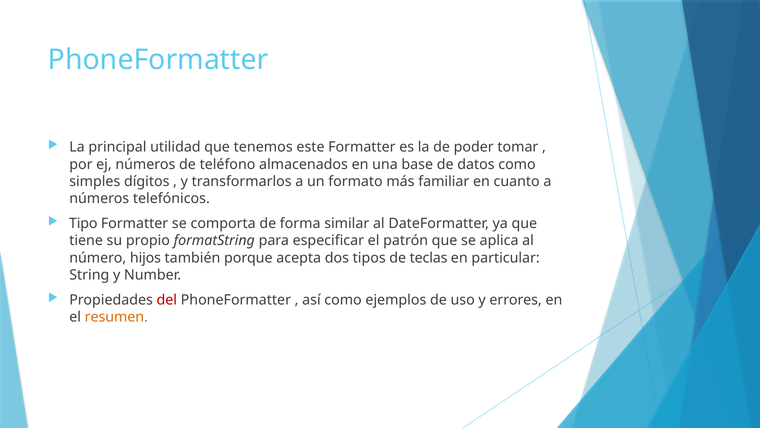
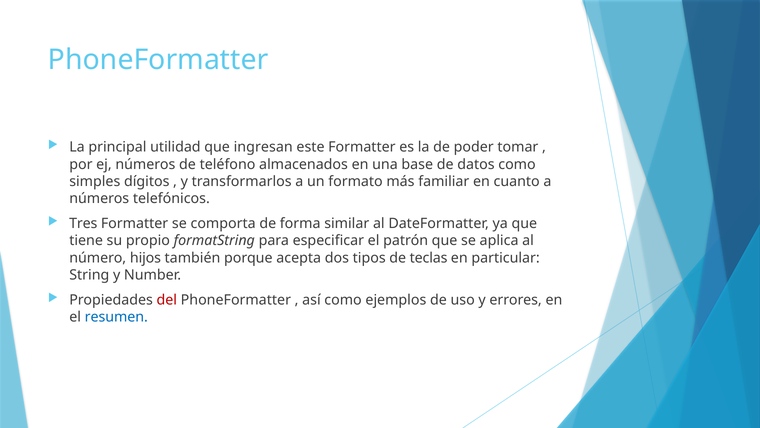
tenemos: tenemos -> ingresan
Tipo: Tipo -> Tres
resumen colour: orange -> blue
